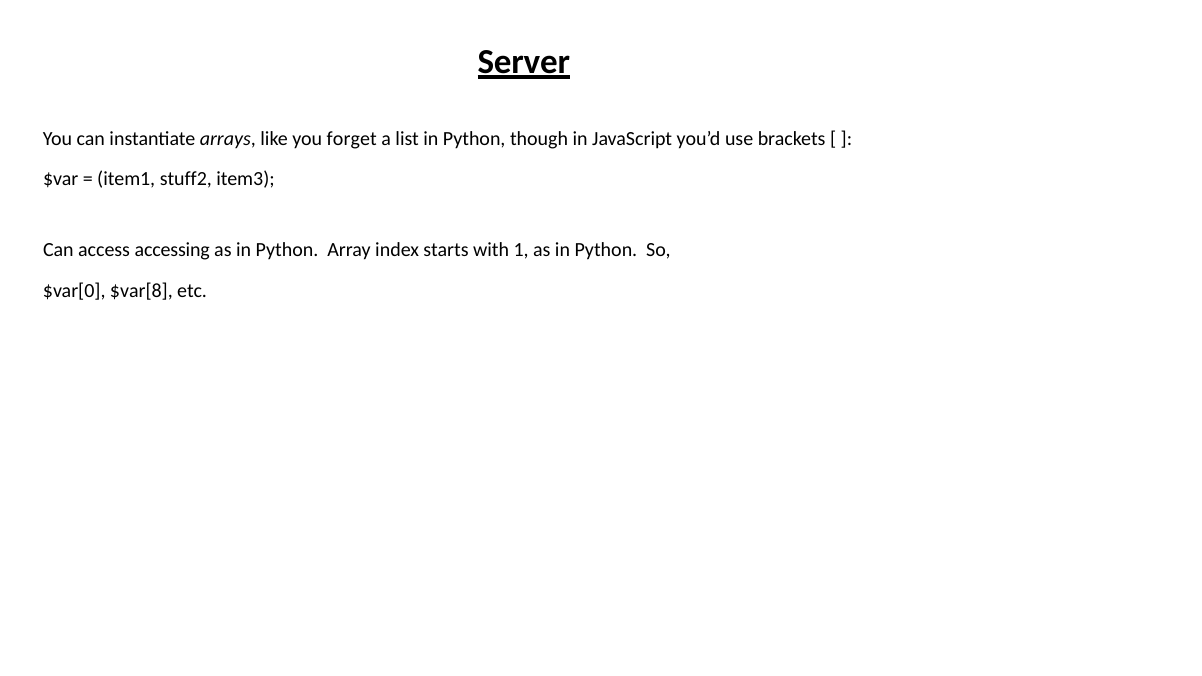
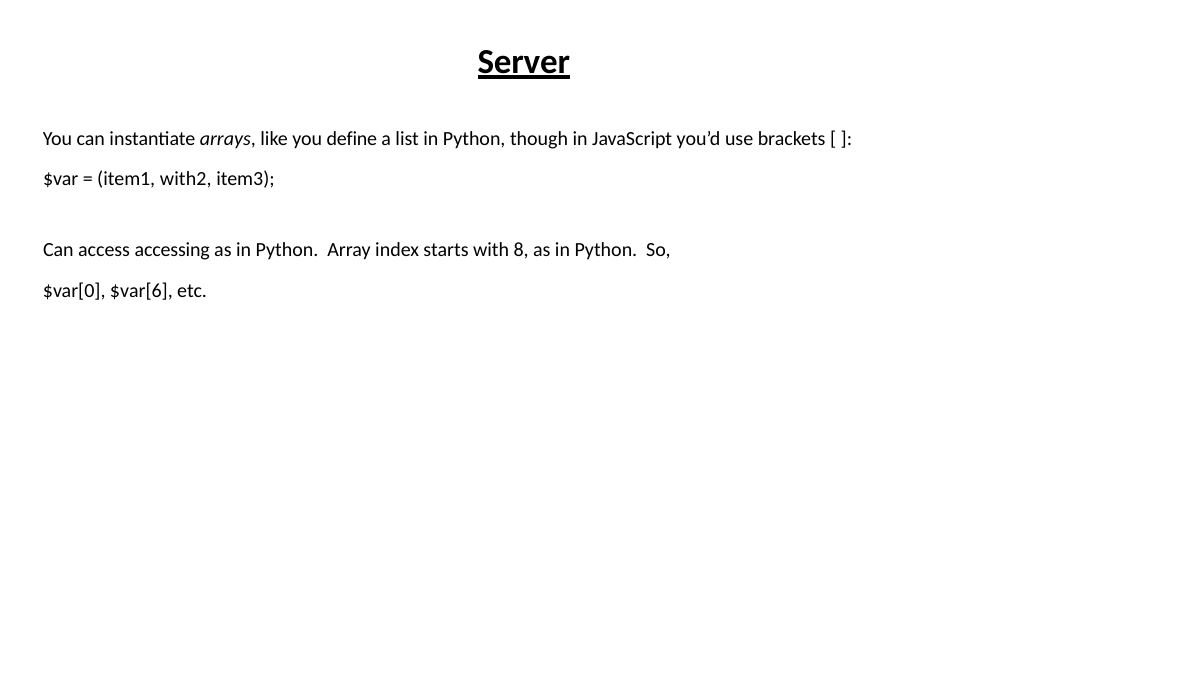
forget: forget -> define
stuff2: stuff2 -> with2
1: 1 -> 8
$var[8: $var[8 -> $var[6
